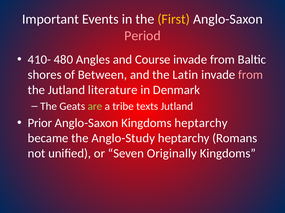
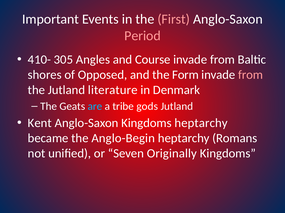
First colour: yellow -> pink
480: 480 -> 305
Between: Between -> Opposed
Latin: Latin -> Form
are colour: light green -> light blue
texts: texts -> gods
Prior: Prior -> Kent
Anglo-Study: Anglo-Study -> Anglo-Begin
